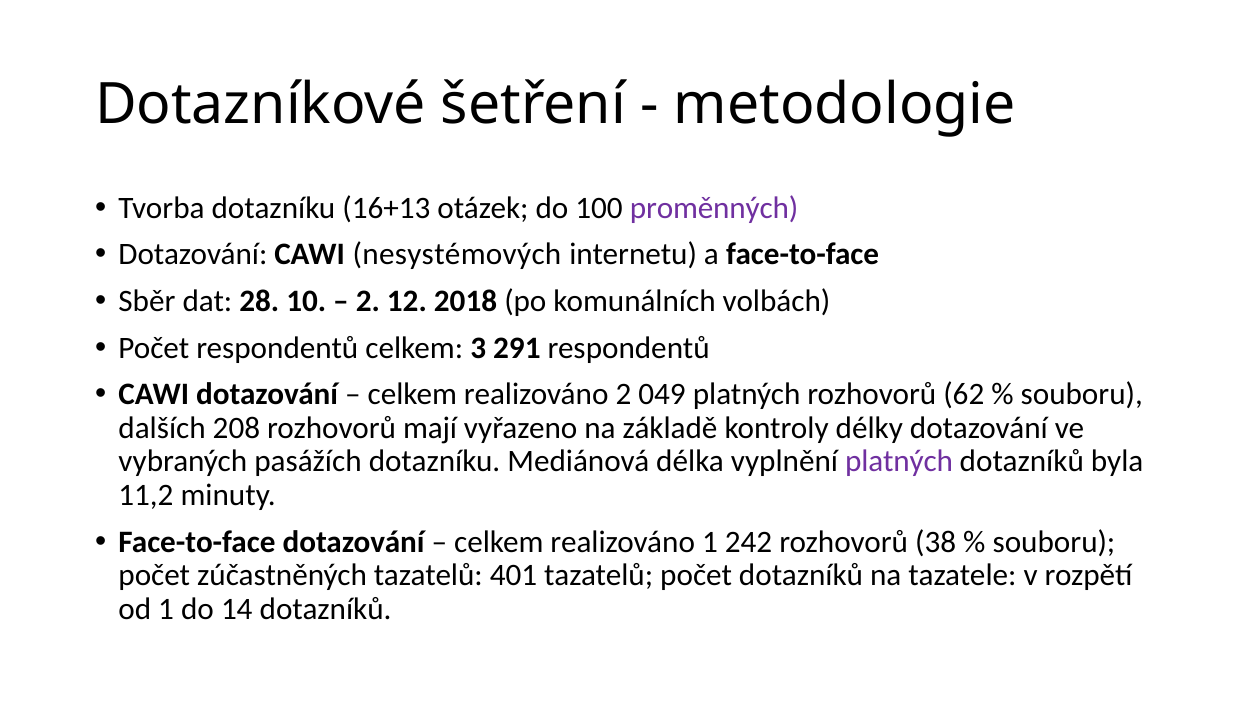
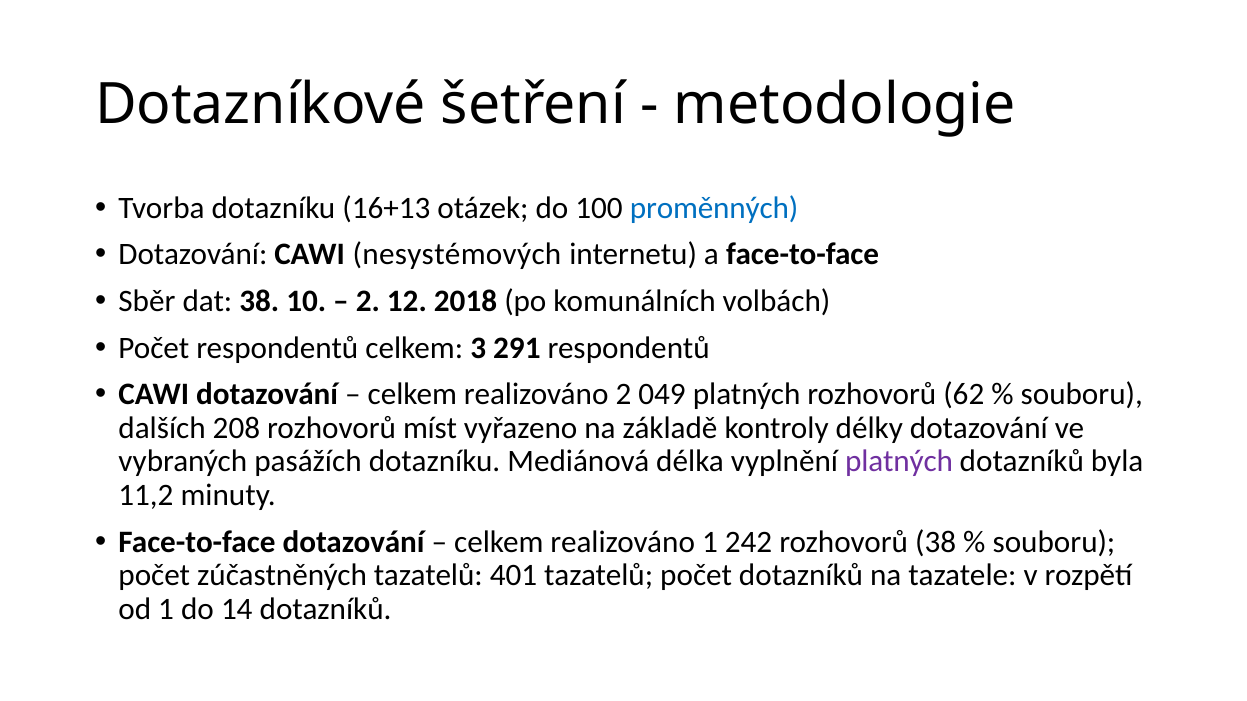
proměnných colour: purple -> blue
dat 28: 28 -> 38
mají: mají -> míst
